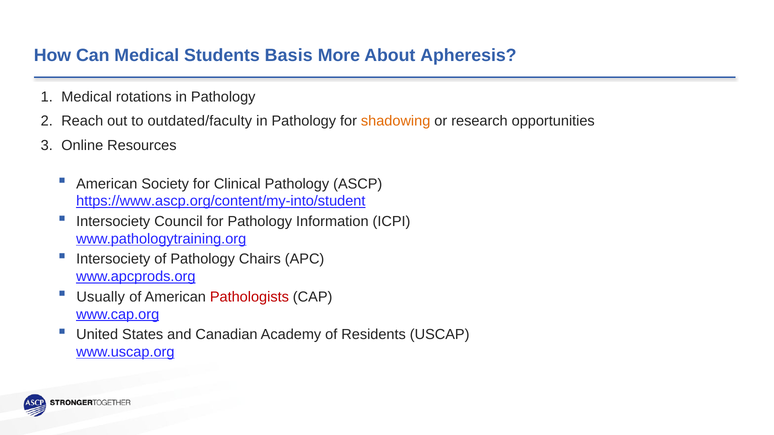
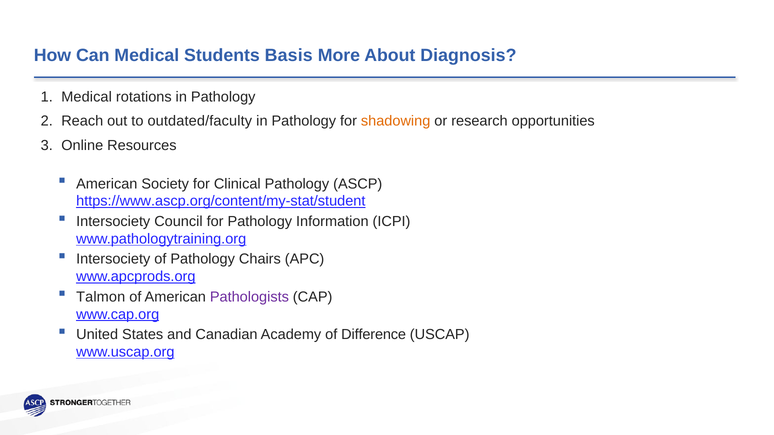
Apheresis: Apheresis -> Diagnosis
https://www.ascp.org/content/my-into/student: https://www.ascp.org/content/my-into/student -> https://www.ascp.org/content/my-stat/student
Usually: Usually -> Talmon
Pathologists colour: red -> purple
Residents: Residents -> Difference
